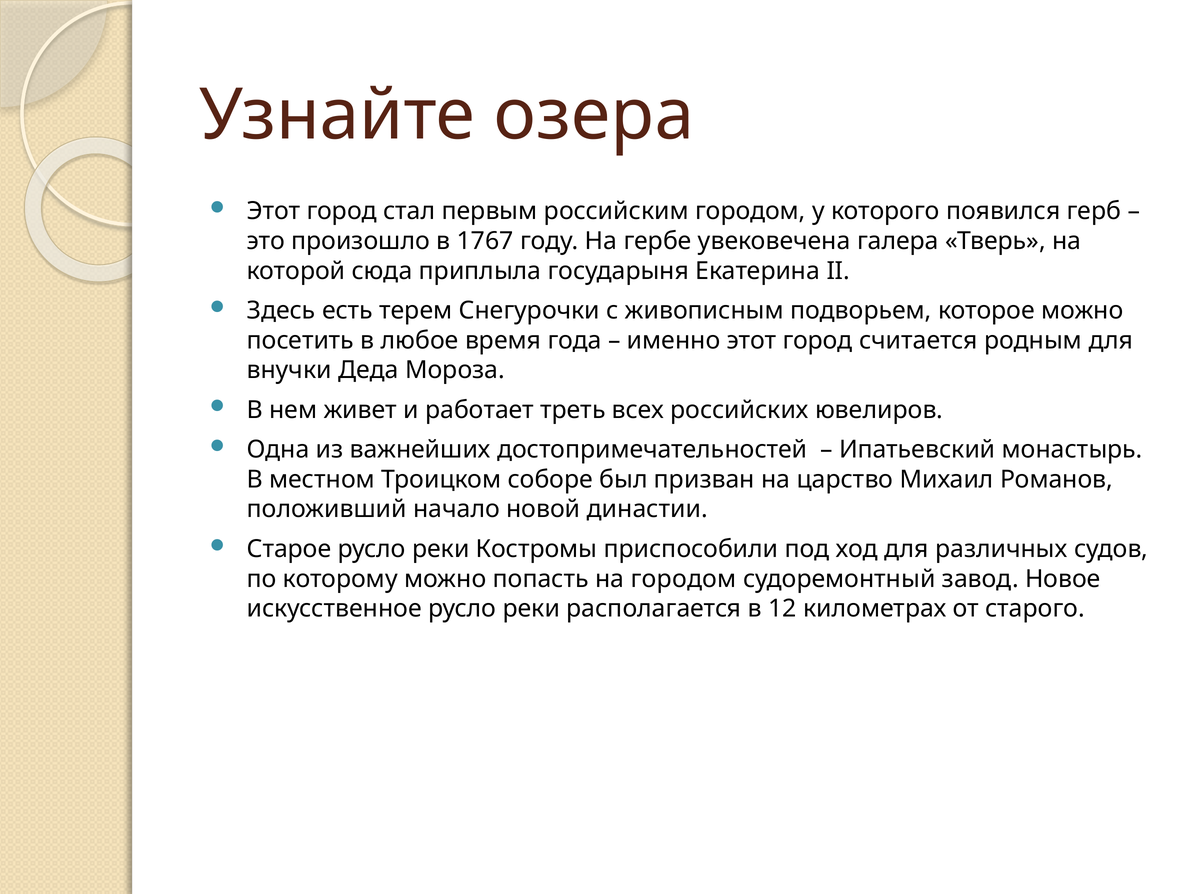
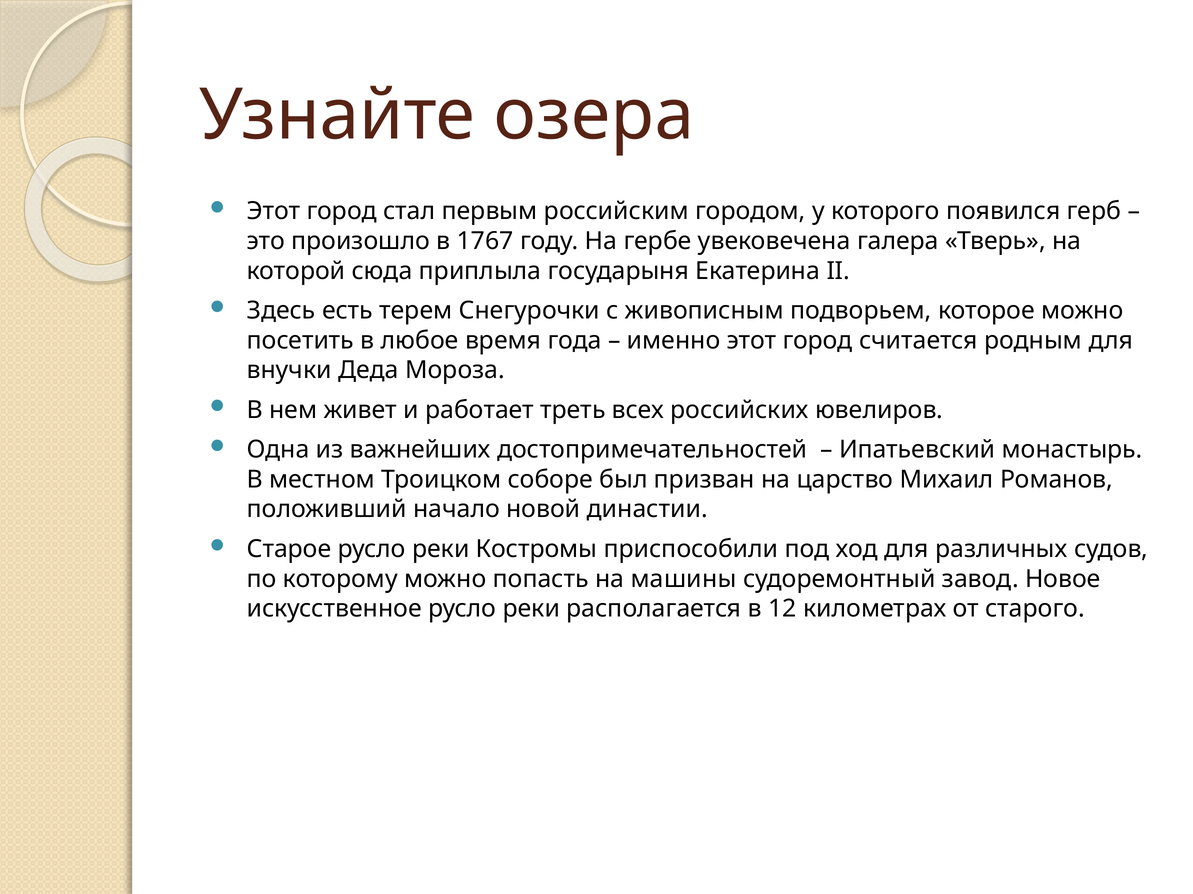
на городом: городом -> машины
